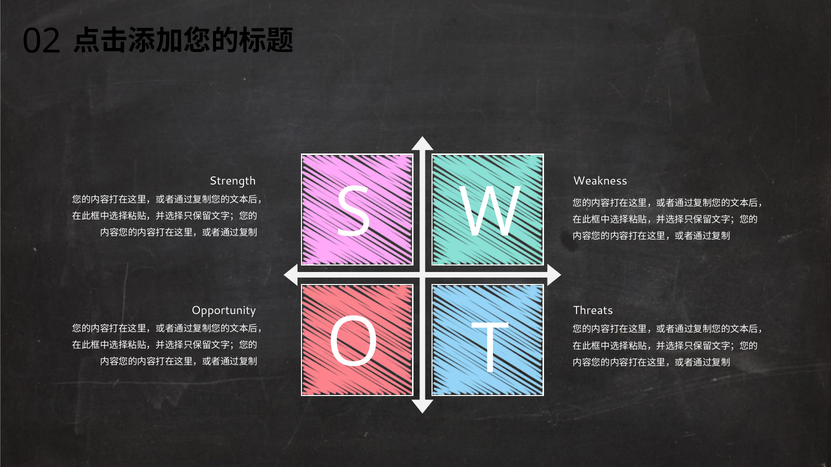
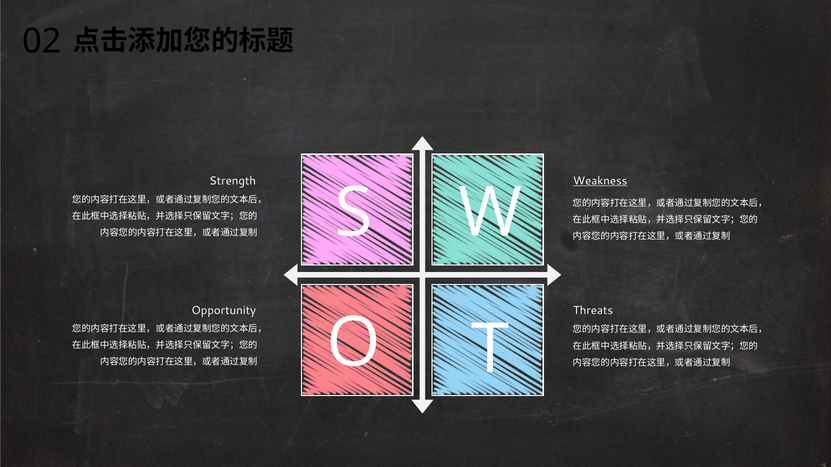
Weakness underline: none -> present
